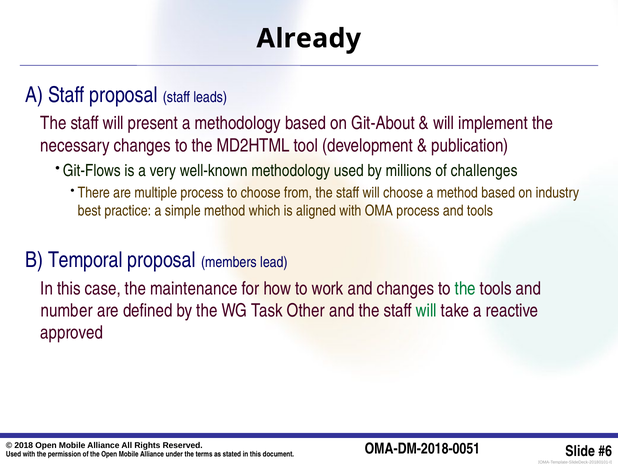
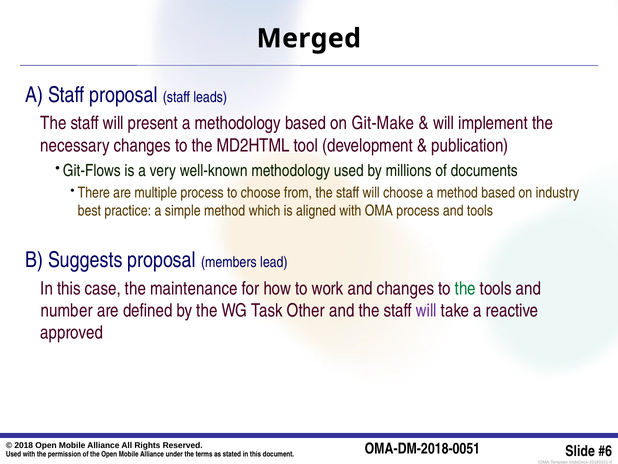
Already: Already -> Merged
Git-About: Git-About -> Git-Make
challenges: challenges -> documents
Temporal: Temporal -> Suggests
will at (426, 310) colour: green -> purple
